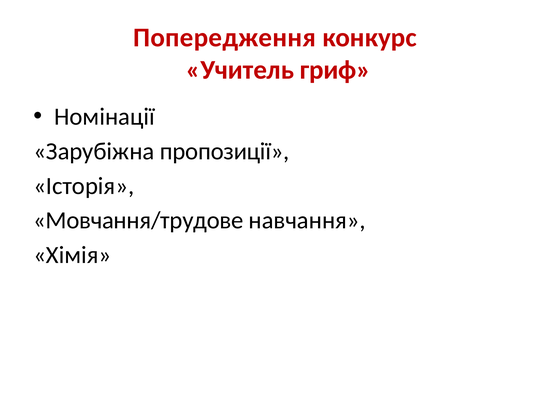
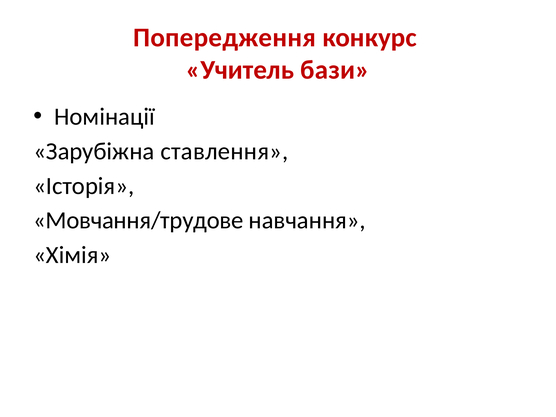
гриф: гриф -> бази
пропозиції: пропозиції -> ставлення
